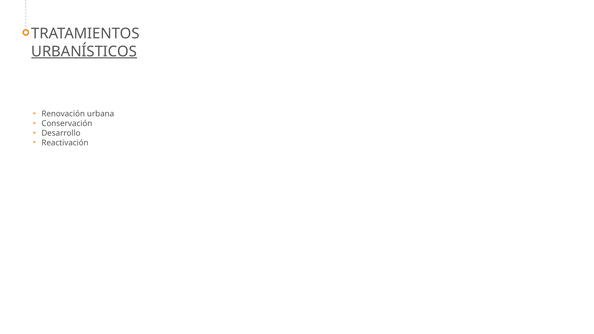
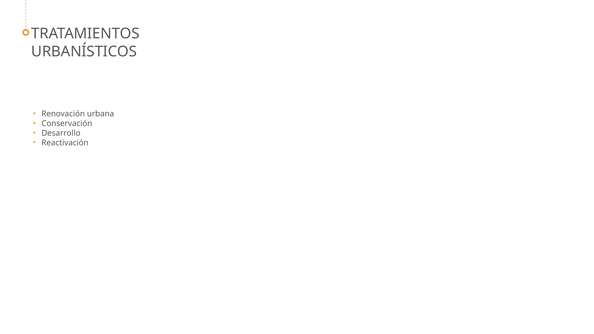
URBANÍSTICOS underline: present -> none
